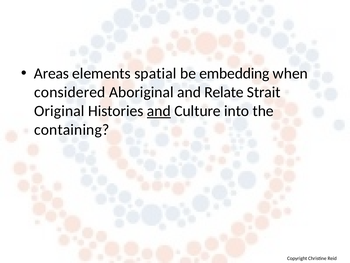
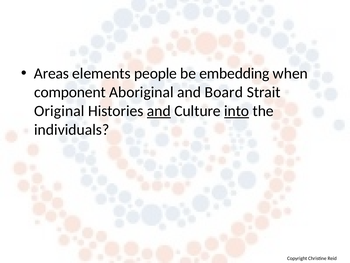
spatial: spatial -> people
considered: considered -> component
Relate: Relate -> Board
into underline: none -> present
containing: containing -> individuals
